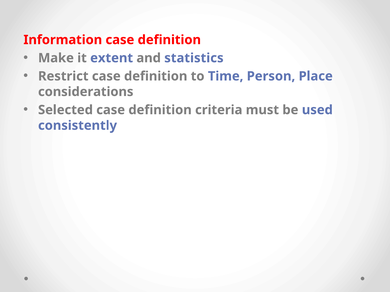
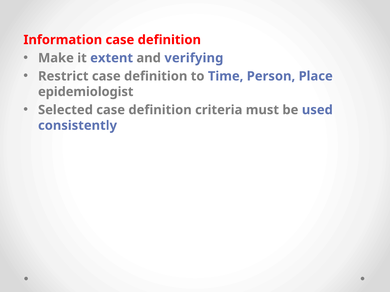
statistics: statistics -> verifying
considerations: considerations -> epidemiologist
